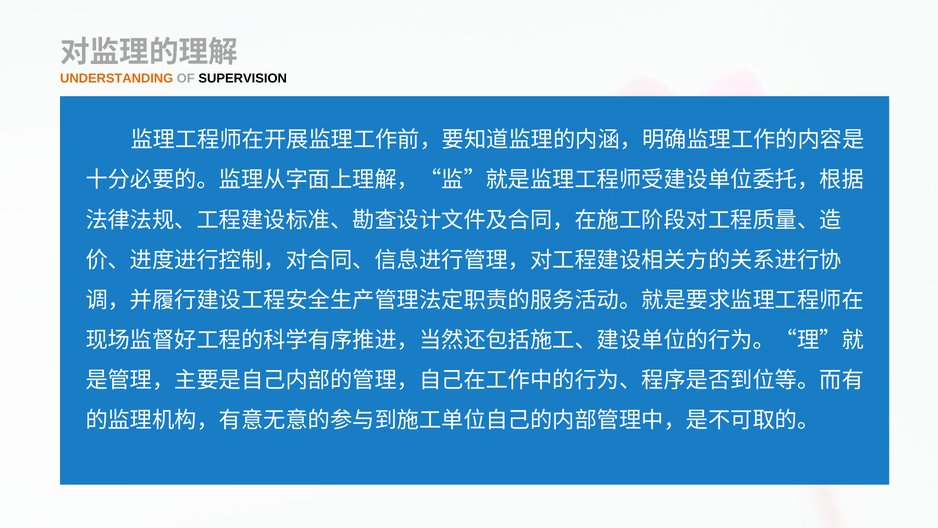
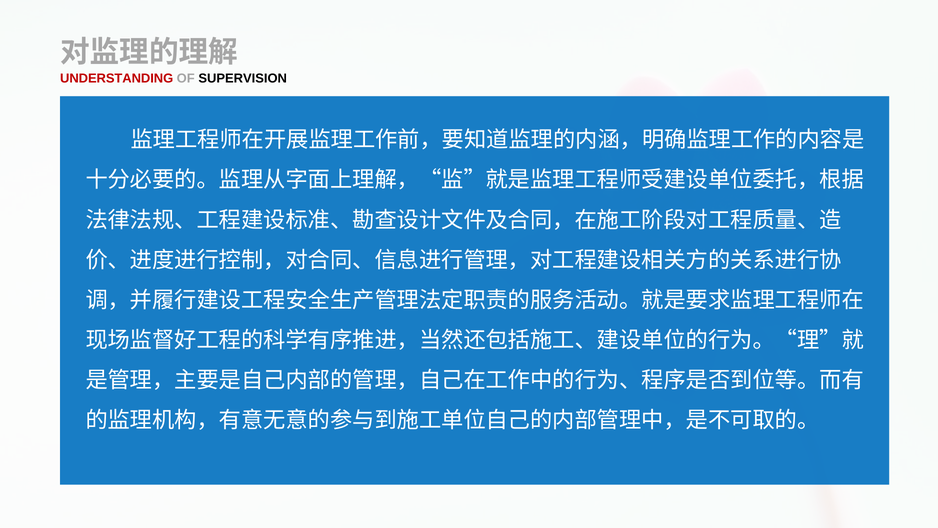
UNDERSTANDING colour: orange -> red
